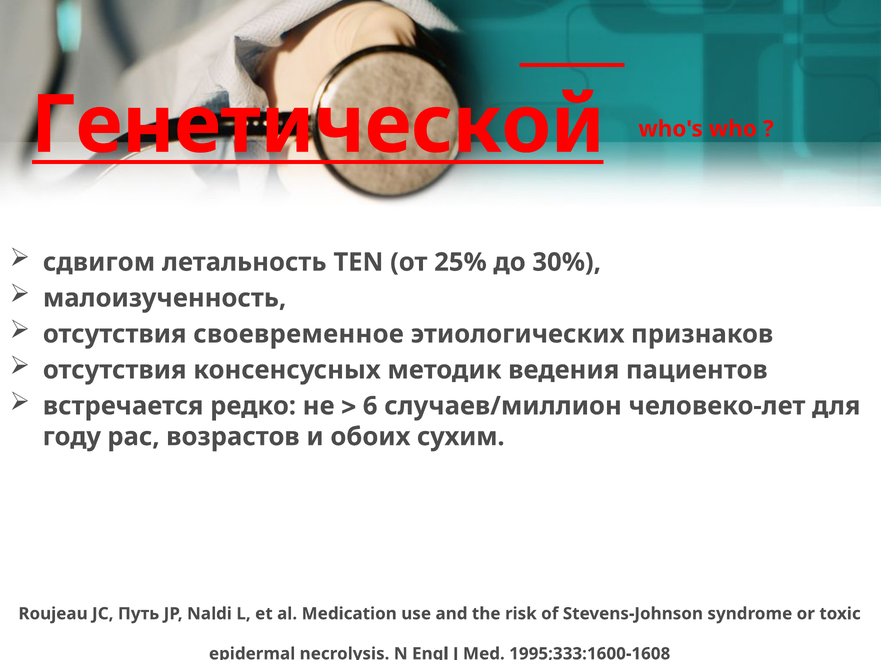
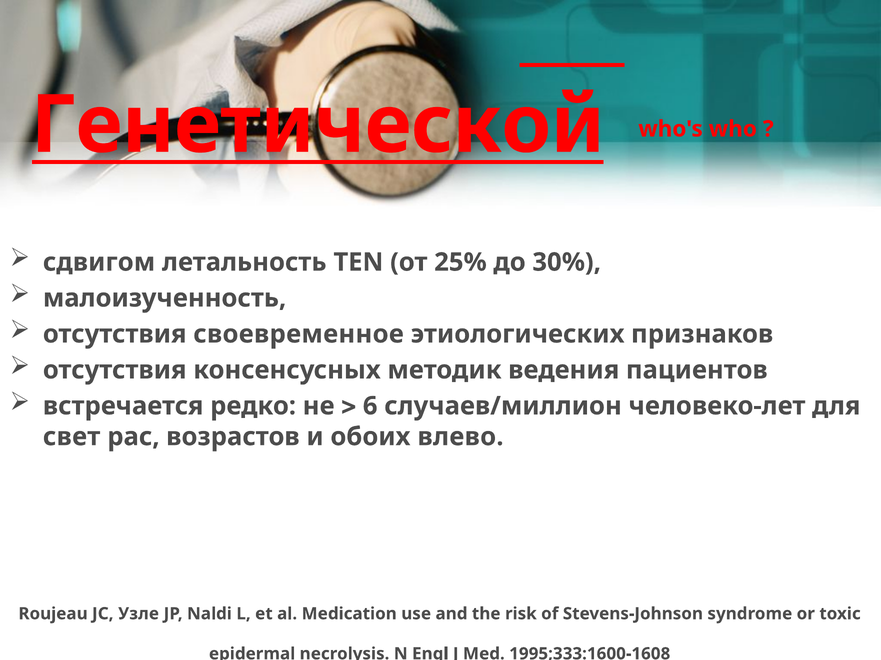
году: году -> свет
сухим: сухим -> влево
Путь: Путь -> Узле
